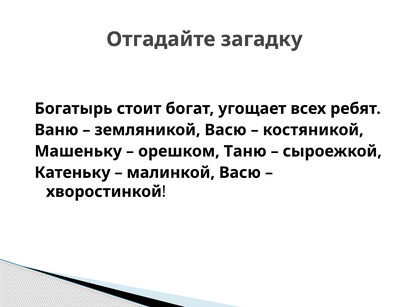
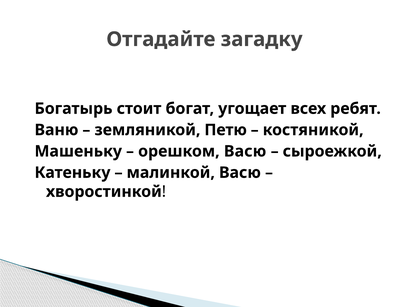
земляникой Васю: Васю -> Петю
орешком Таню: Таню -> Васю
